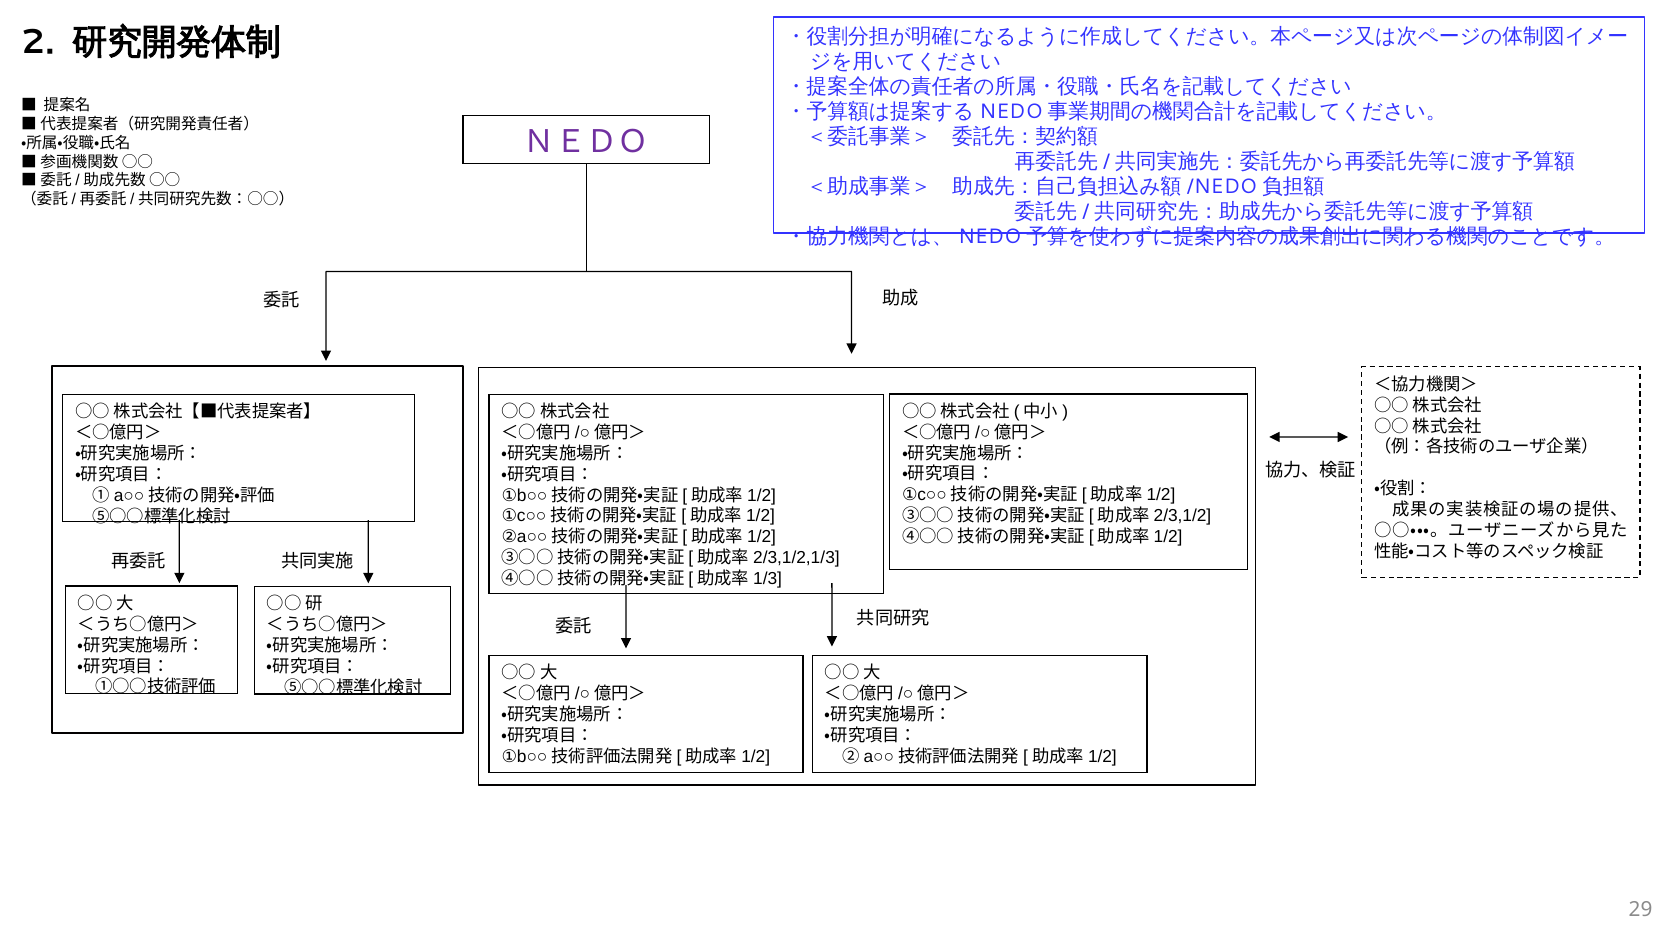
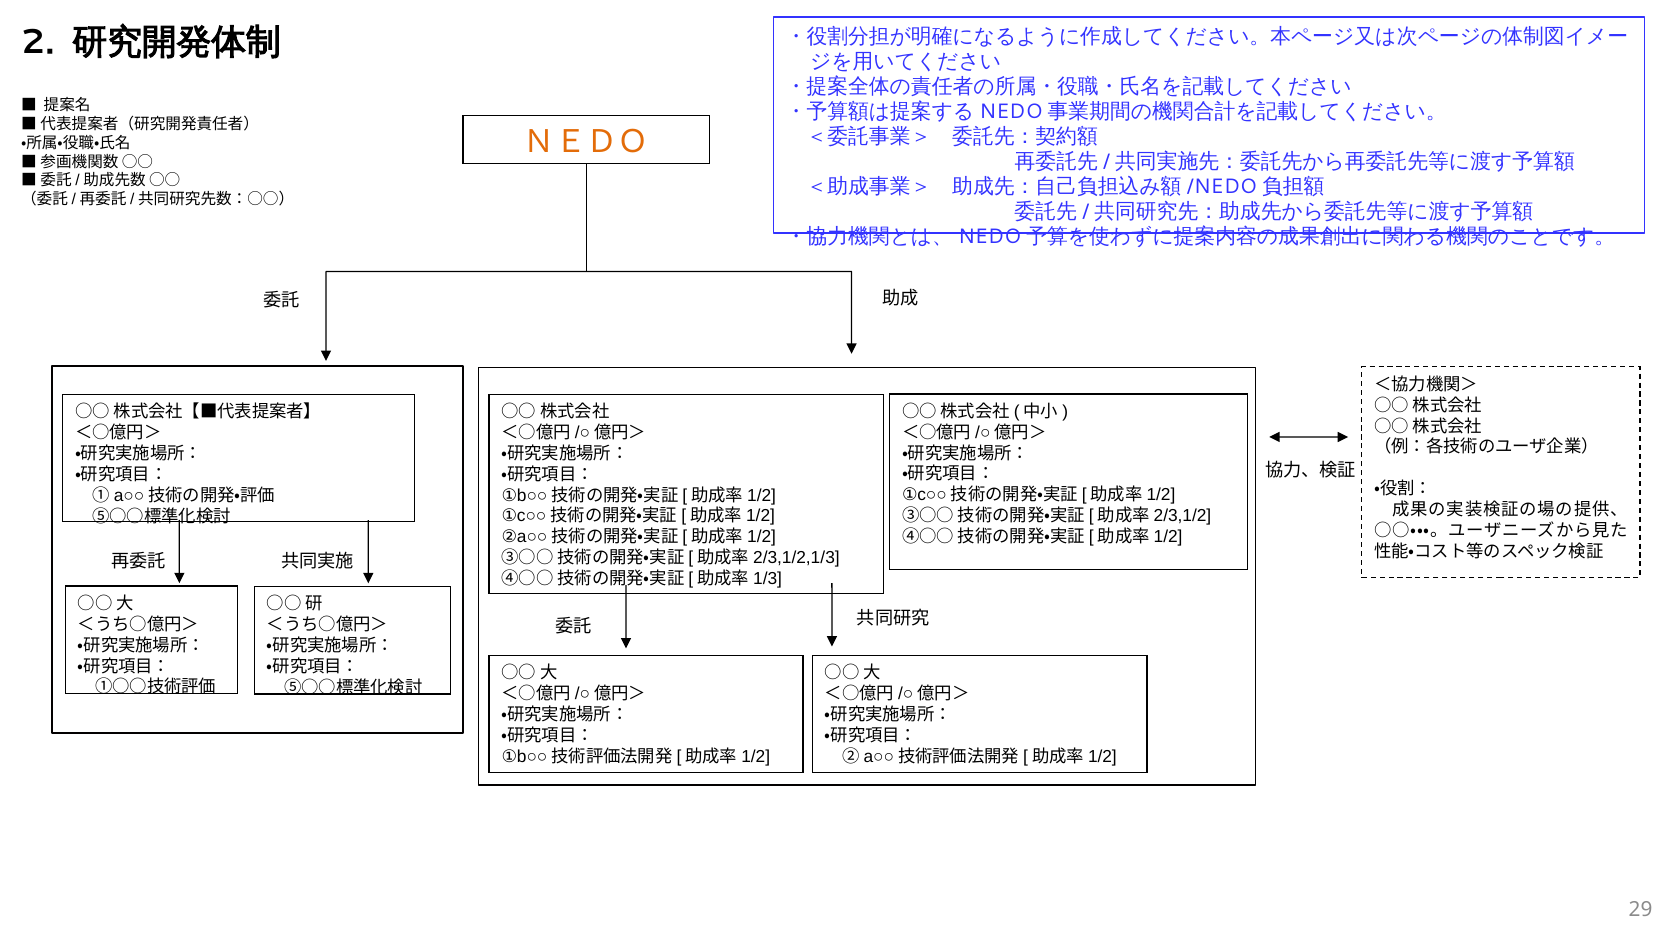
ＮＥＤＯ colour: purple -> orange
